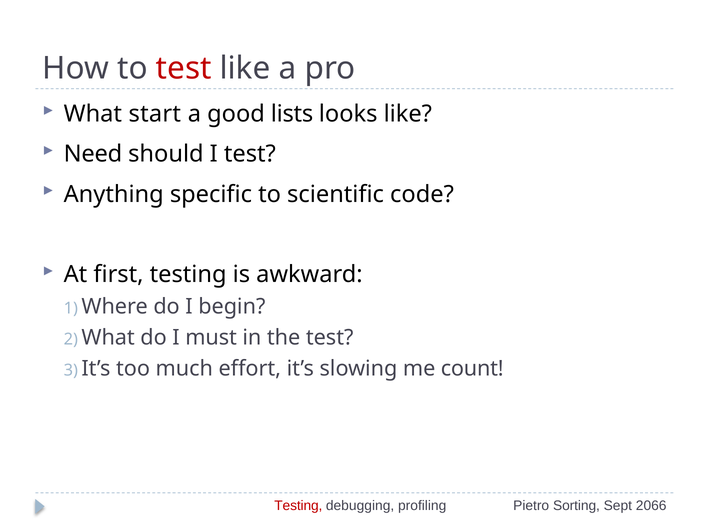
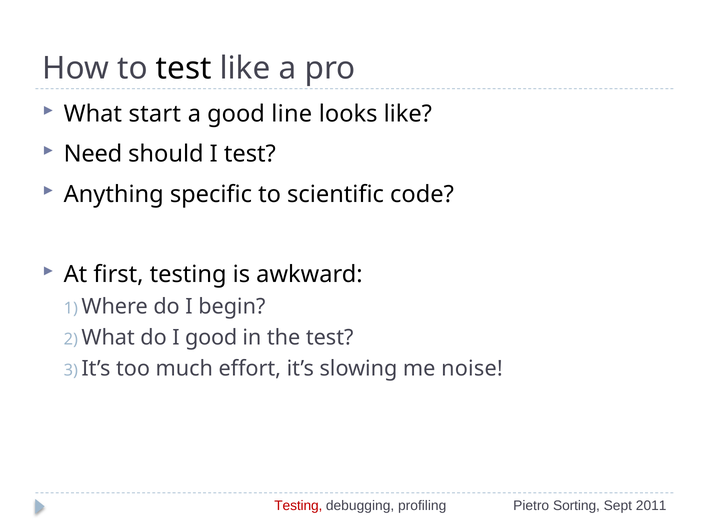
test at (184, 68) colour: red -> black
lists: lists -> line
I must: must -> good
count: count -> noise
2066: 2066 -> 2011
